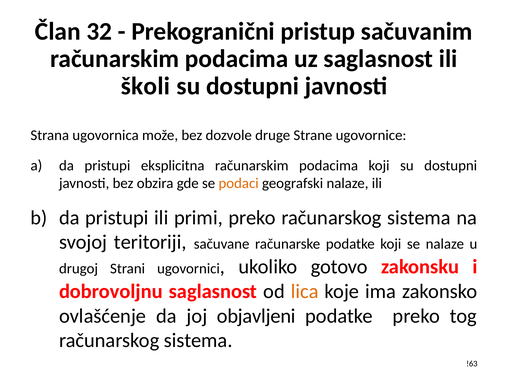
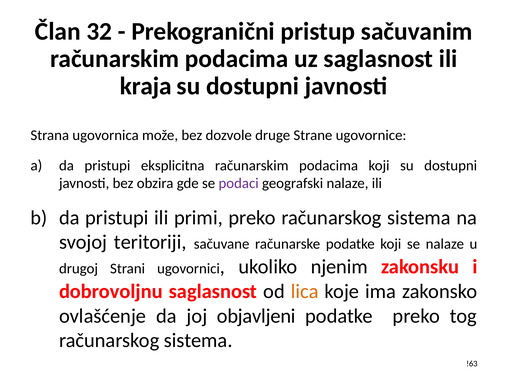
školi: školi -> kraja
podaci colour: orange -> purple
gotovo: gotovo -> njenim
